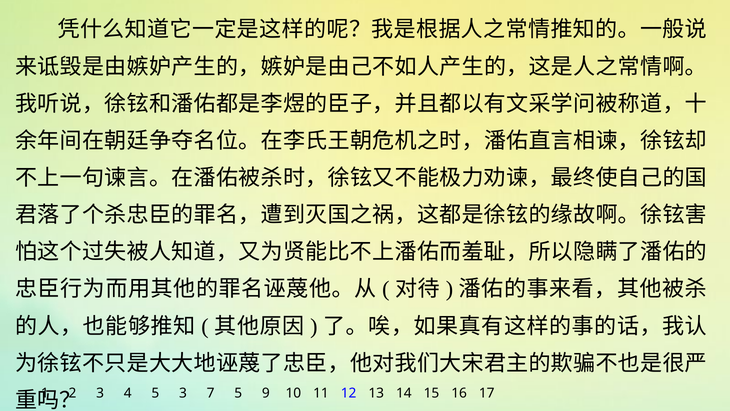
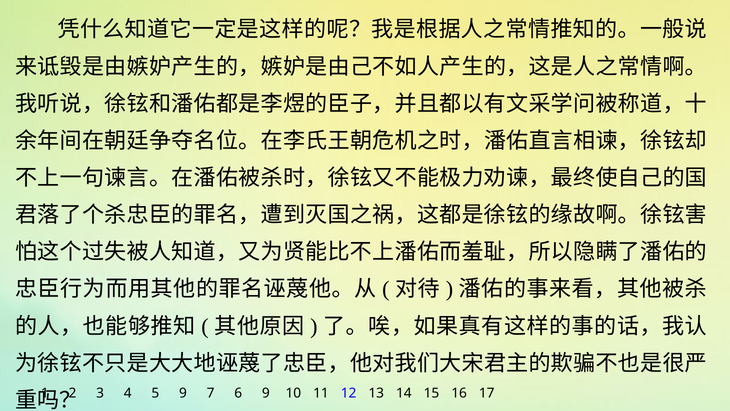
5 3: 3 -> 9
7 5: 5 -> 6
